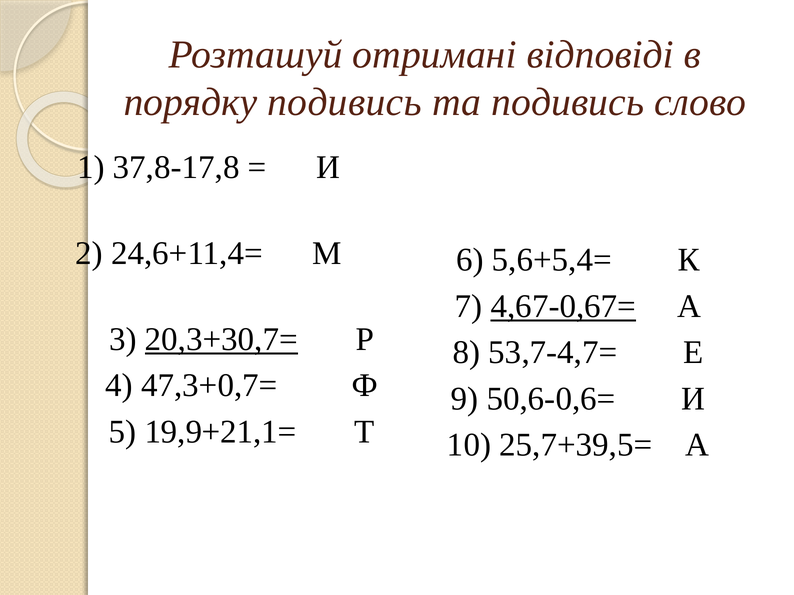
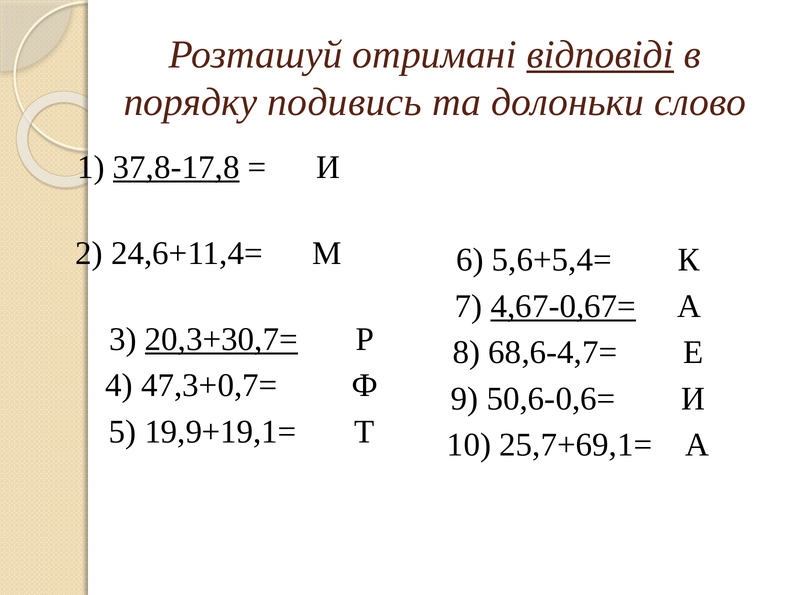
відповіді underline: none -> present
та подивись: подивись -> долоньки
37,8-17,8 underline: none -> present
53,7-4,7=: 53,7-4,7= -> 68,6-4,7=
19,9+21,1=: 19,9+21,1= -> 19,9+19,1=
25,7+39,5=: 25,7+39,5= -> 25,7+69,1=
